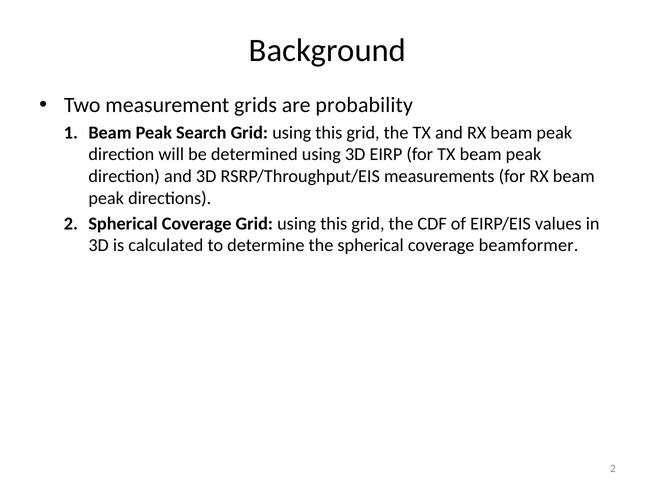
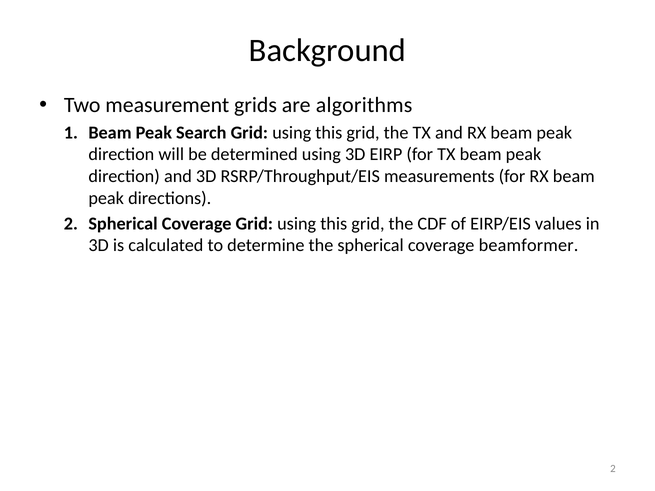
probability: probability -> algorithms
